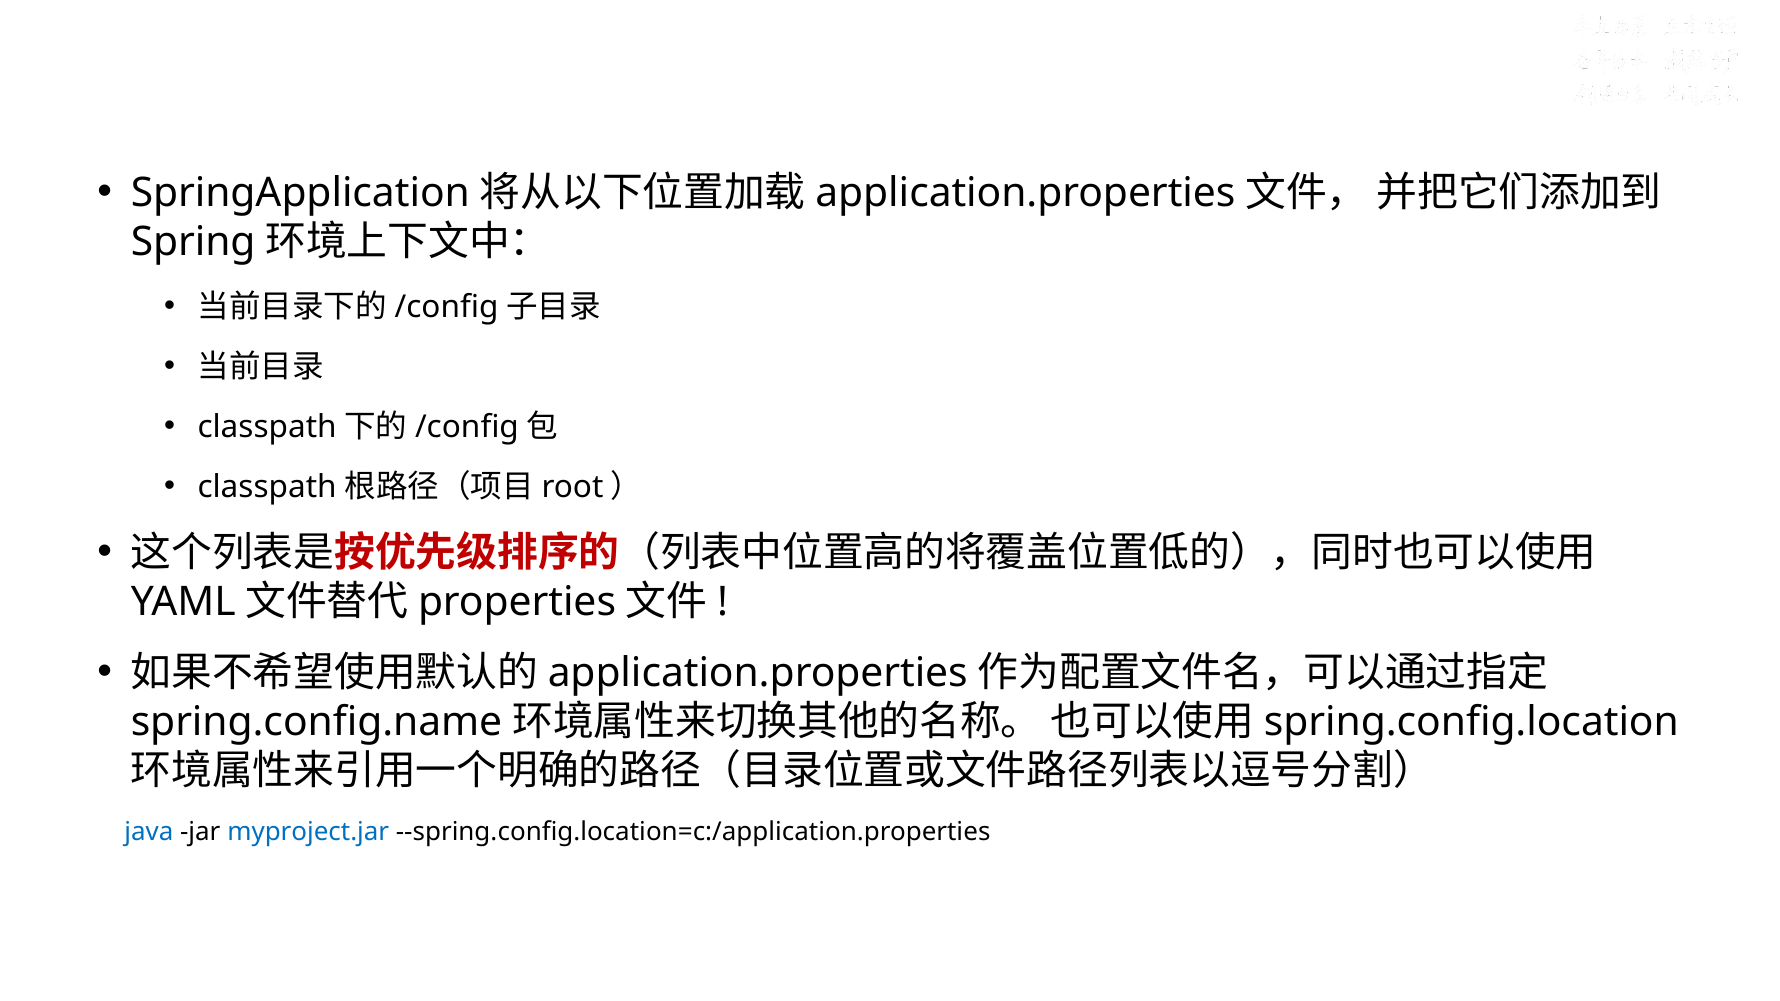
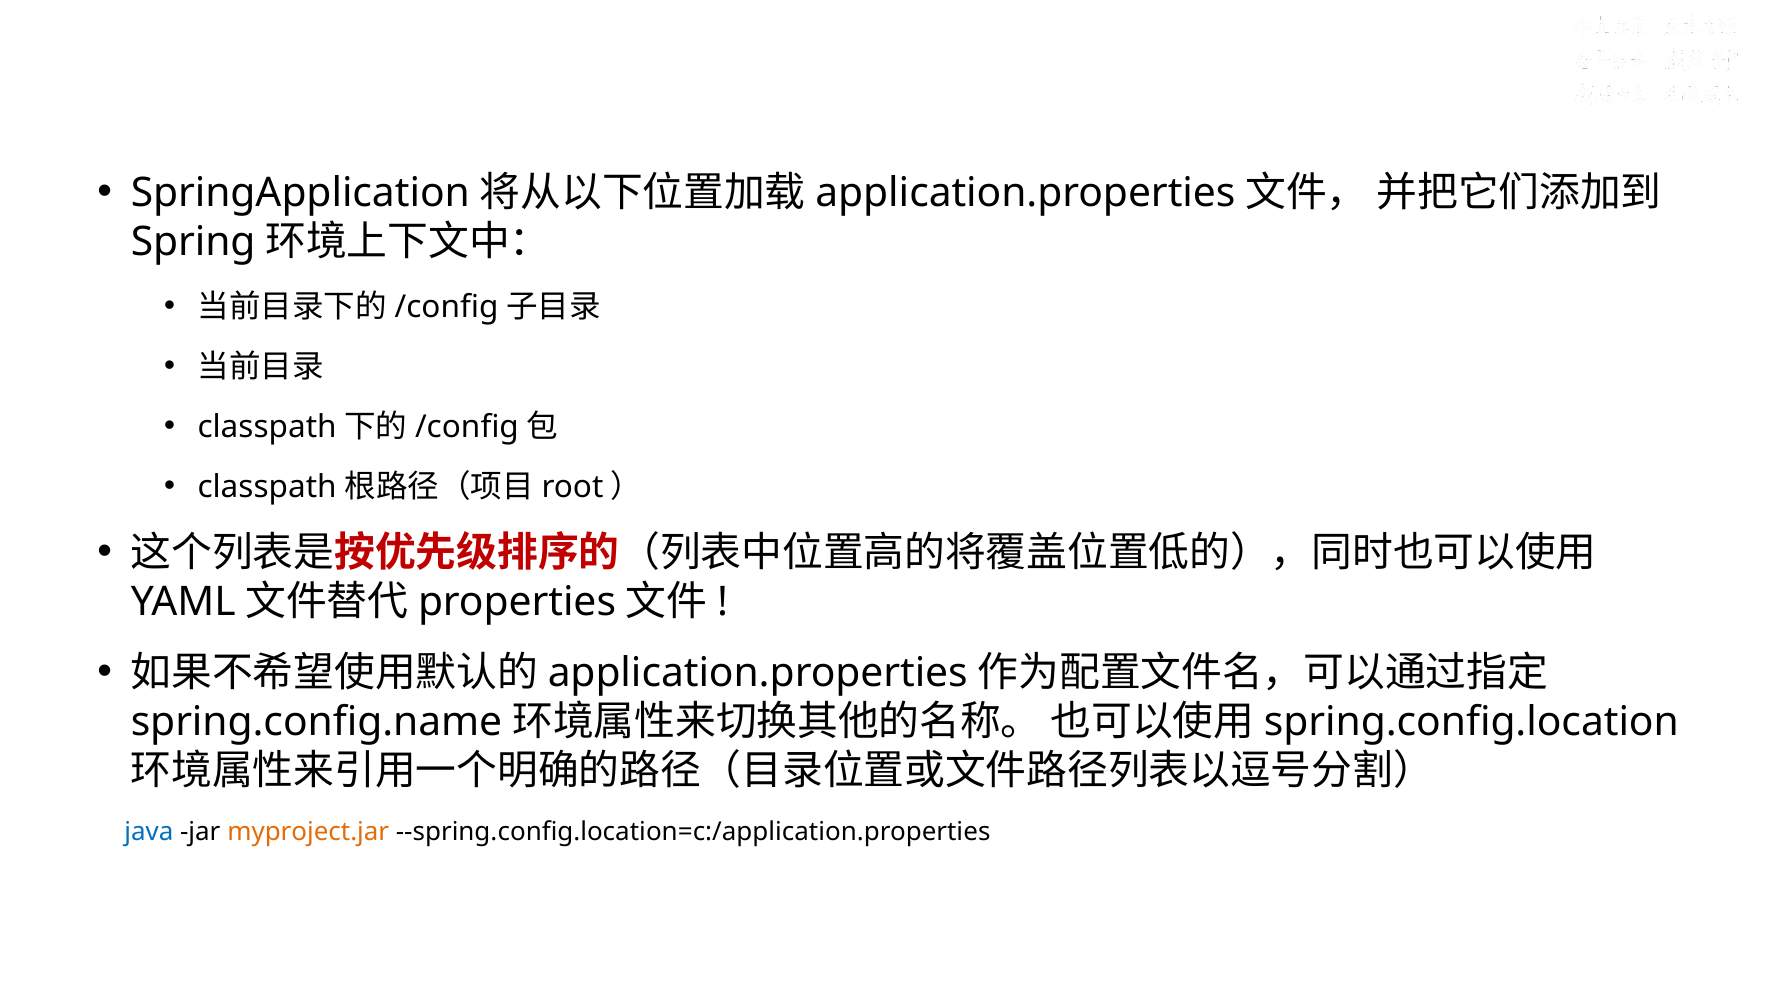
myproject.jar colour: blue -> orange
